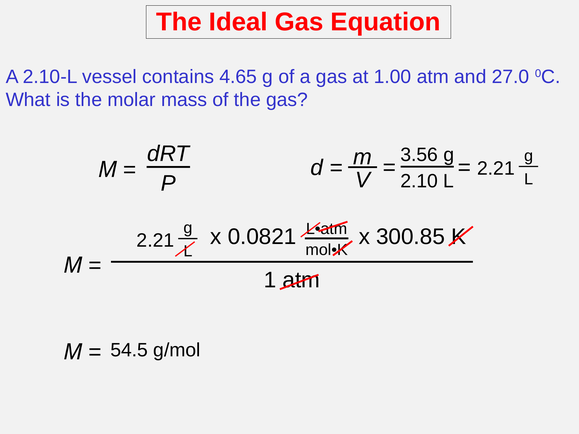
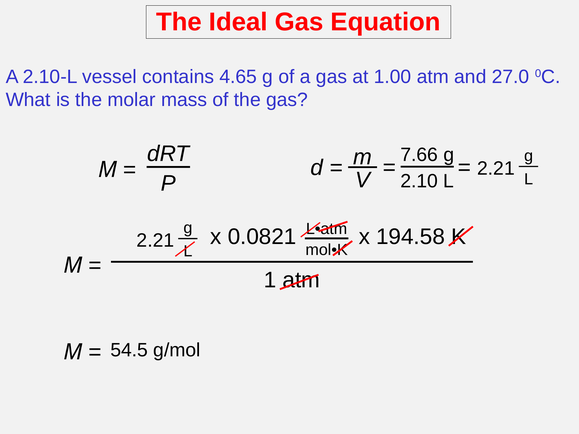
3.56: 3.56 -> 7.66
300.85: 300.85 -> 194.58
